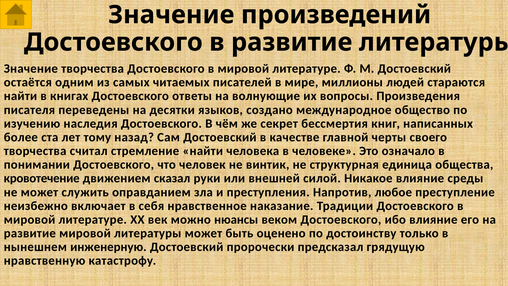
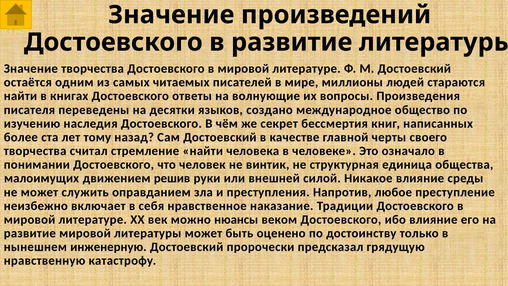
кровотечение: кровотечение -> малоимущих
сказал: сказал -> решив
